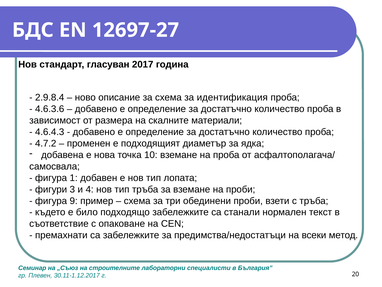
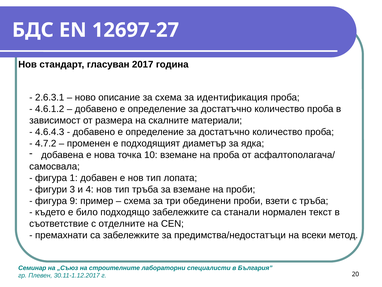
2.9.8.4: 2.9.8.4 -> 2.6.3.1
4.6.3.6: 4.6.3.6 -> 4.6.1.2
опаковане: опаковане -> отделните
